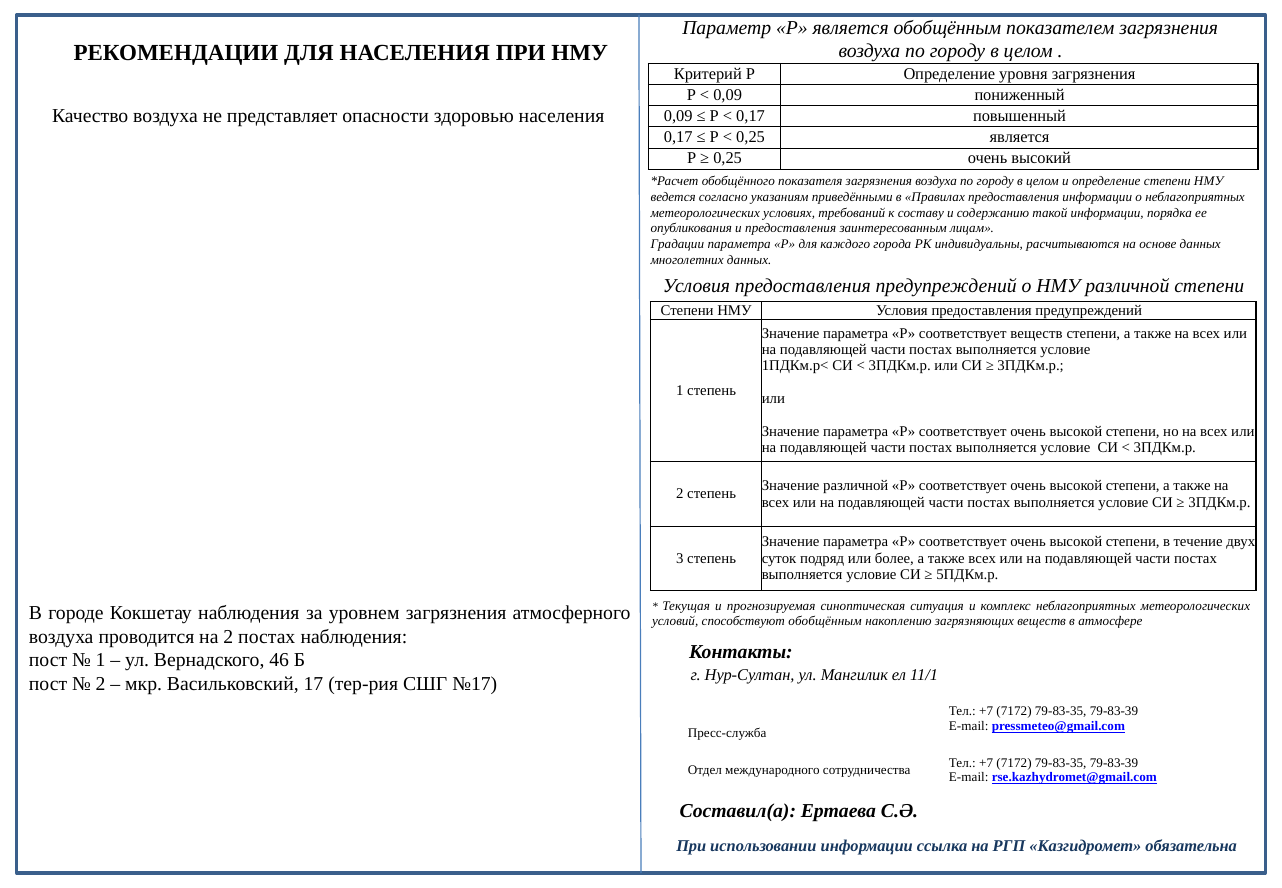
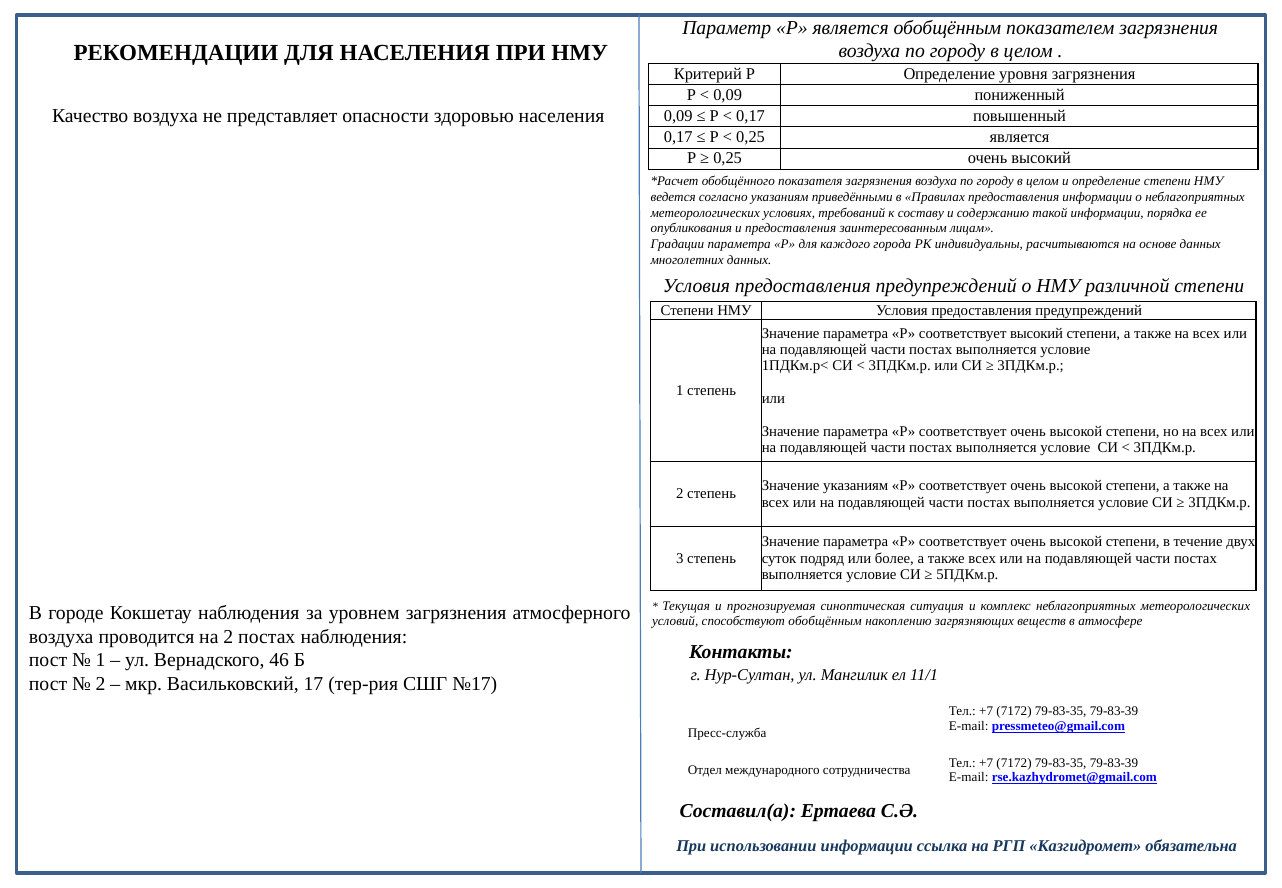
соответствует веществ: веществ -> высокий
Значение различной: различной -> указаниям
